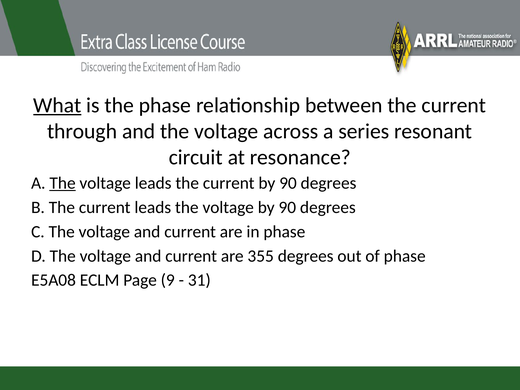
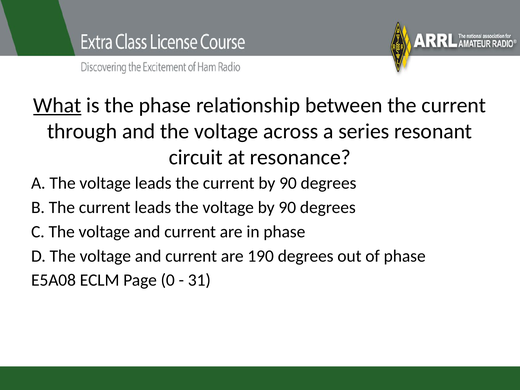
The at (63, 183) underline: present -> none
355: 355 -> 190
9: 9 -> 0
